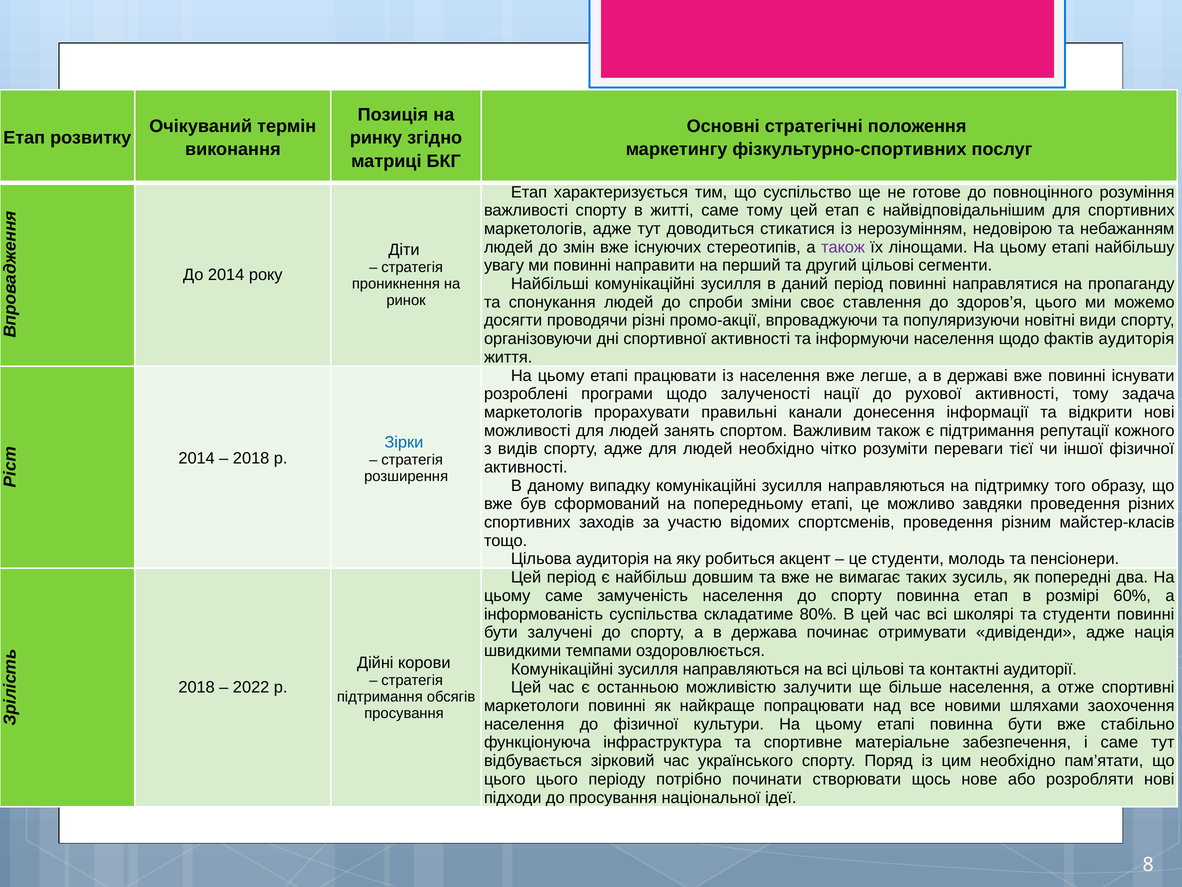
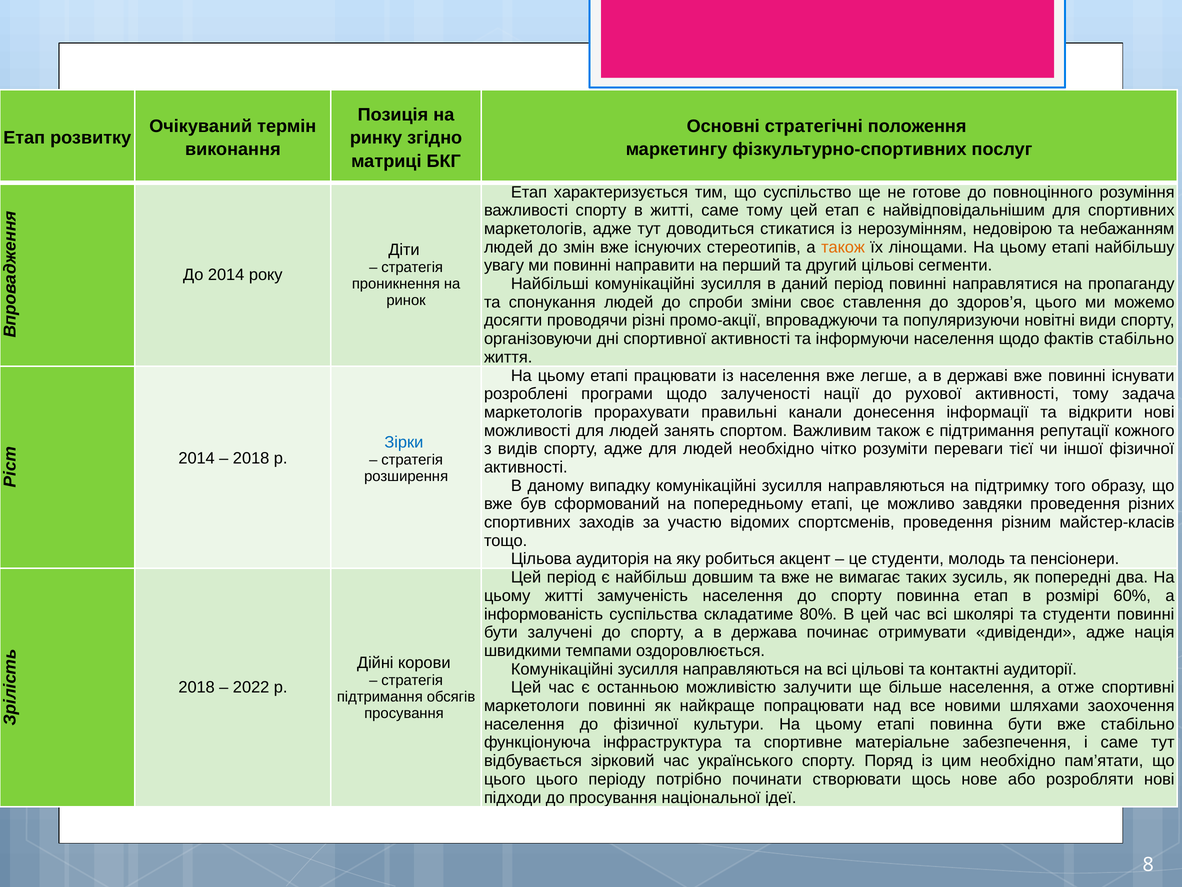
також at (843, 247) colour: purple -> orange
фактів аудиторія: аудиторія -> стабільно
цьому саме: саме -> житті
